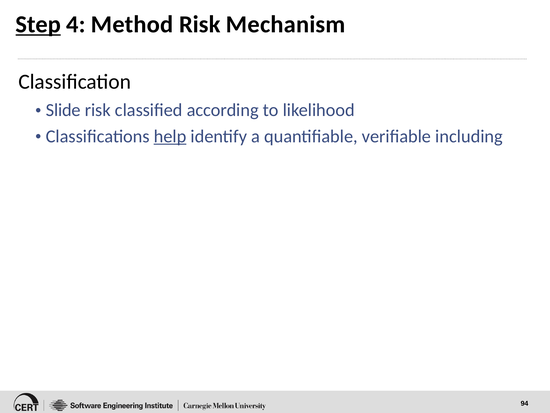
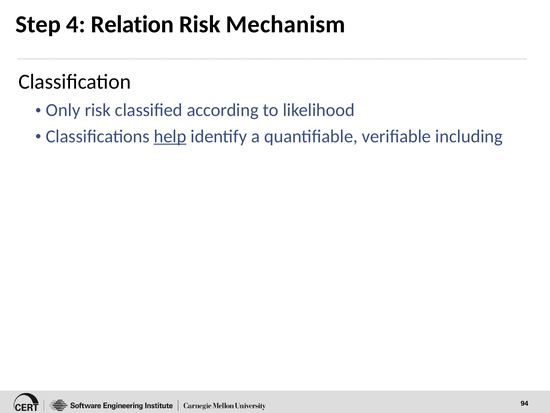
Step underline: present -> none
Method: Method -> Relation
Slide: Slide -> Only
